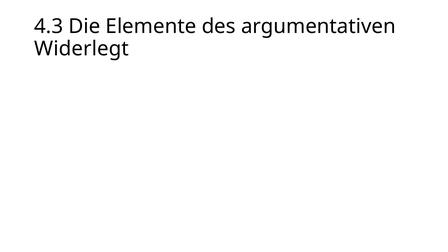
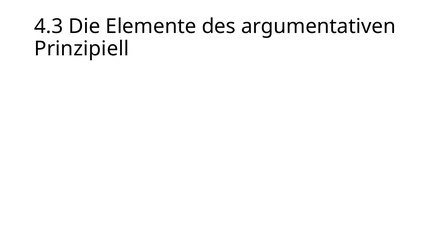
Widerlegt: Widerlegt -> Prinzipiell
